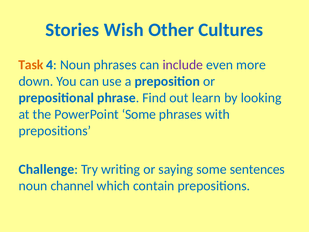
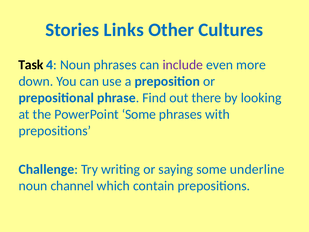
Wish: Wish -> Links
Task colour: orange -> black
learn: learn -> there
sentences: sentences -> underline
